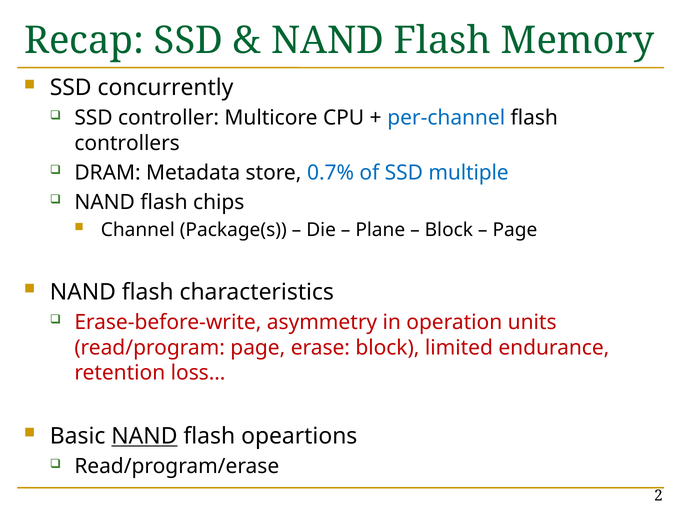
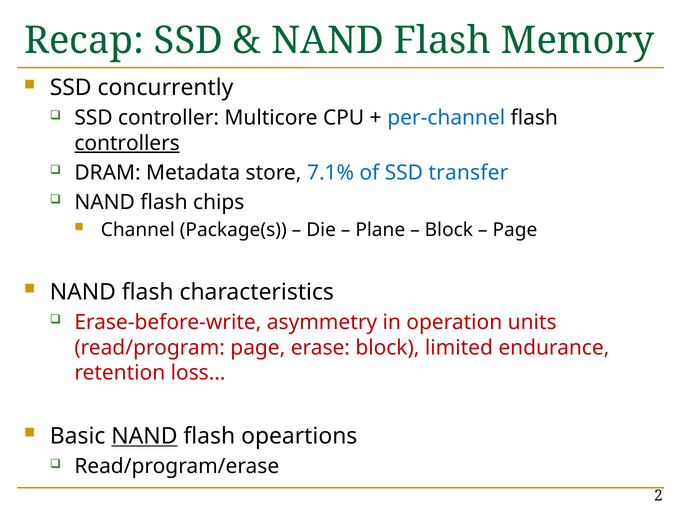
controllers underline: none -> present
0.7%: 0.7% -> 7.1%
multiple: multiple -> transfer
